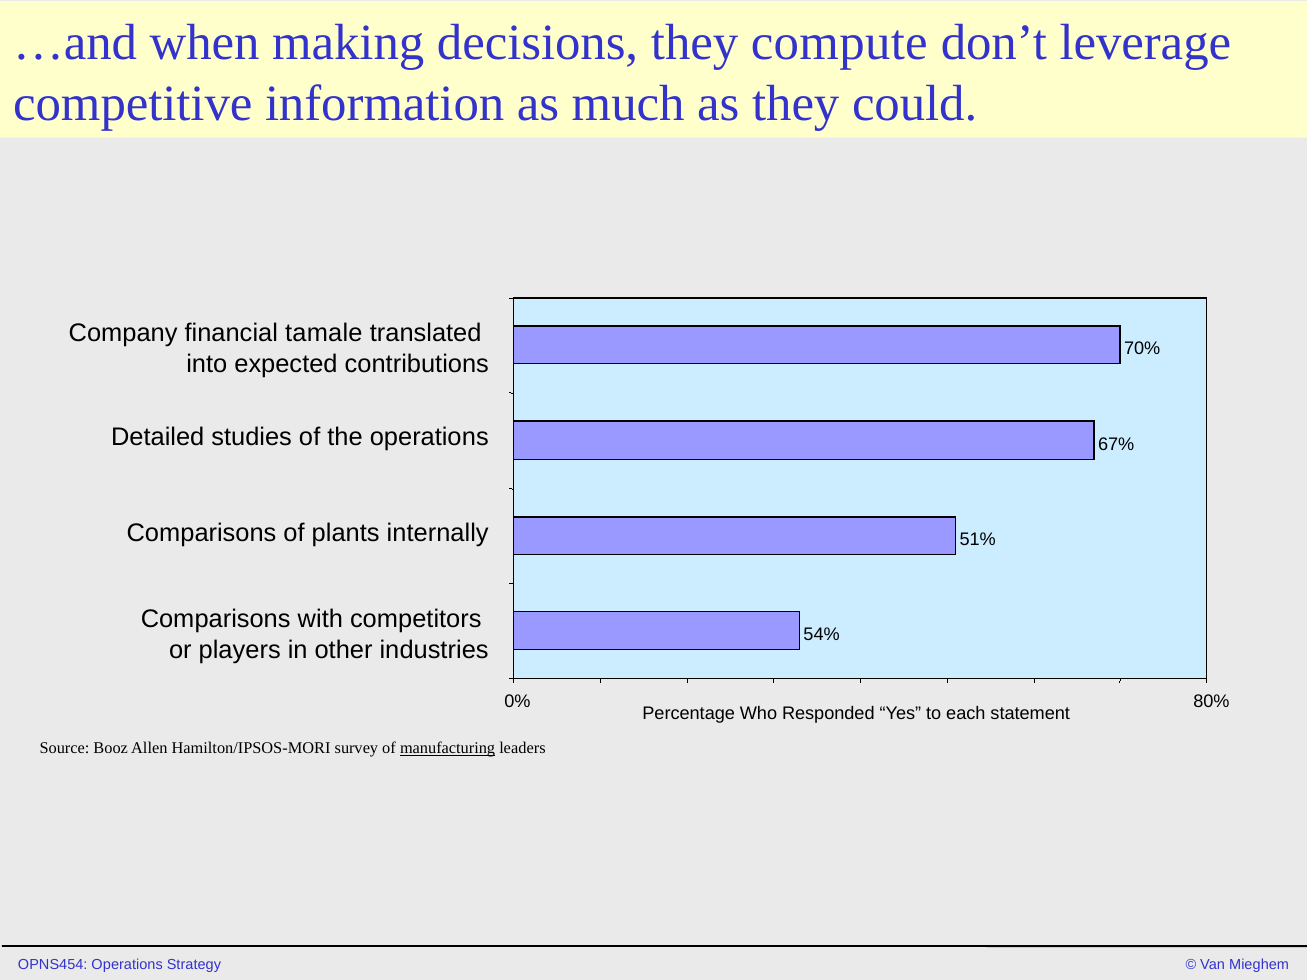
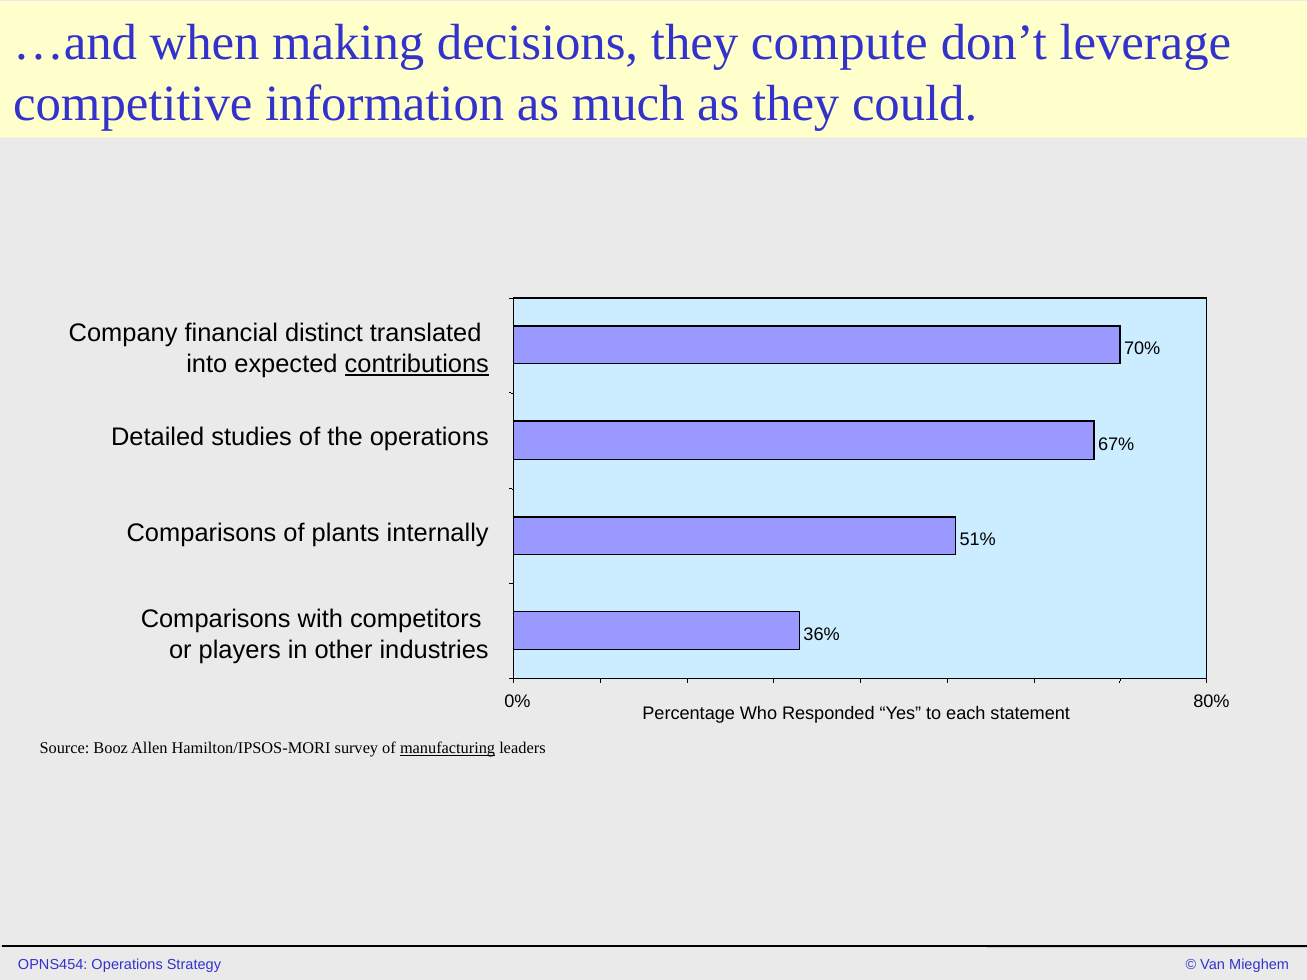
tamale: tamale -> distinct
contributions underline: none -> present
54%: 54% -> 36%
